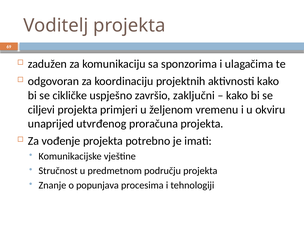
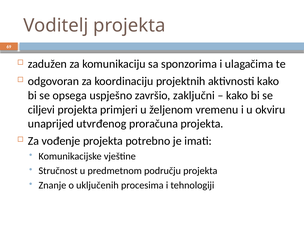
cikličke: cikličke -> opsega
popunjava: popunjava -> uključenih
